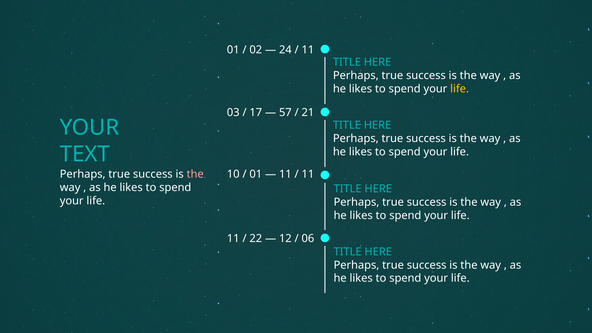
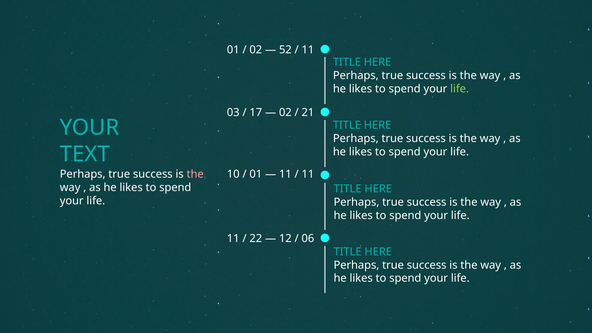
24: 24 -> 52
life at (460, 89) colour: yellow -> light green
57 at (285, 113): 57 -> 02
